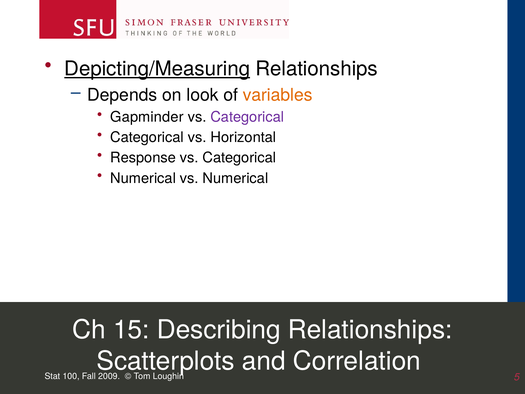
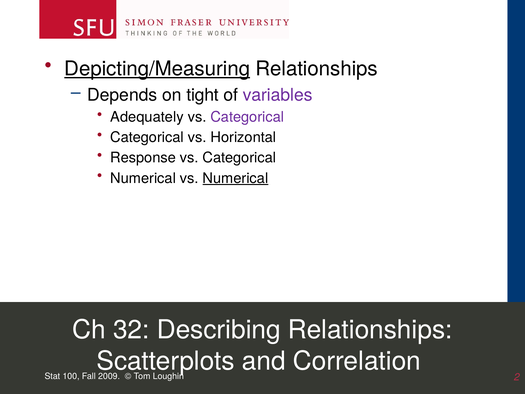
look: look -> tight
variables colour: orange -> purple
Gapminder: Gapminder -> Adequately
Numerical at (235, 178) underline: none -> present
15: 15 -> 32
5: 5 -> 2
